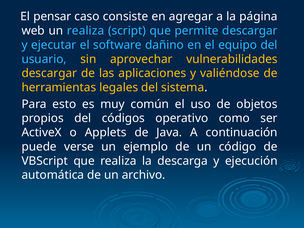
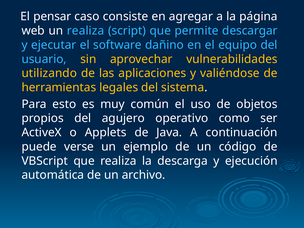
descargar at (49, 73): descargar -> utilizando
códigos: códigos -> agujero
